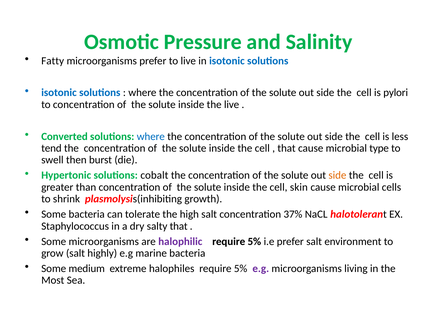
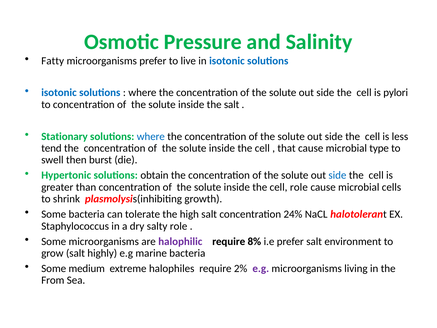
the live: live -> salt
Converted: Converted -> Stationary
cobalt: cobalt -> obtain
side at (337, 175) colour: orange -> blue
cell skin: skin -> role
37%: 37% -> 24%
salty that: that -> role
halophilic require 5%: 5% -> 8%
halophiles require 5%: 5% -> 2%
Most: Most -> From
